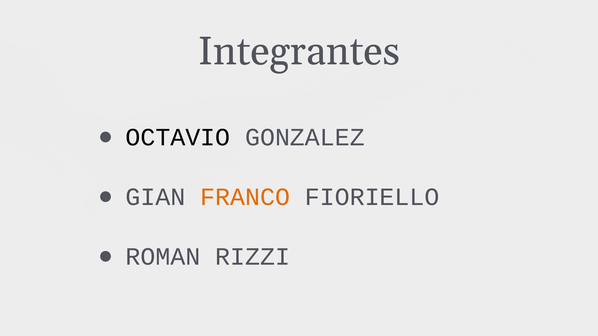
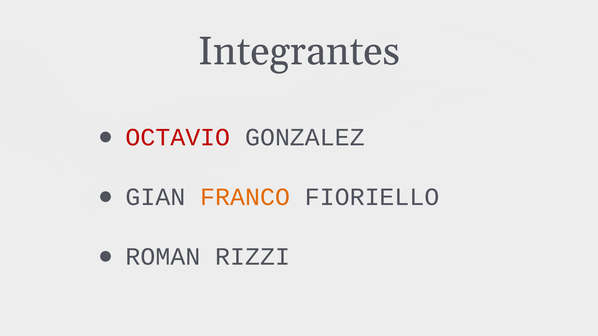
OCTAVIO colour: black -> red
